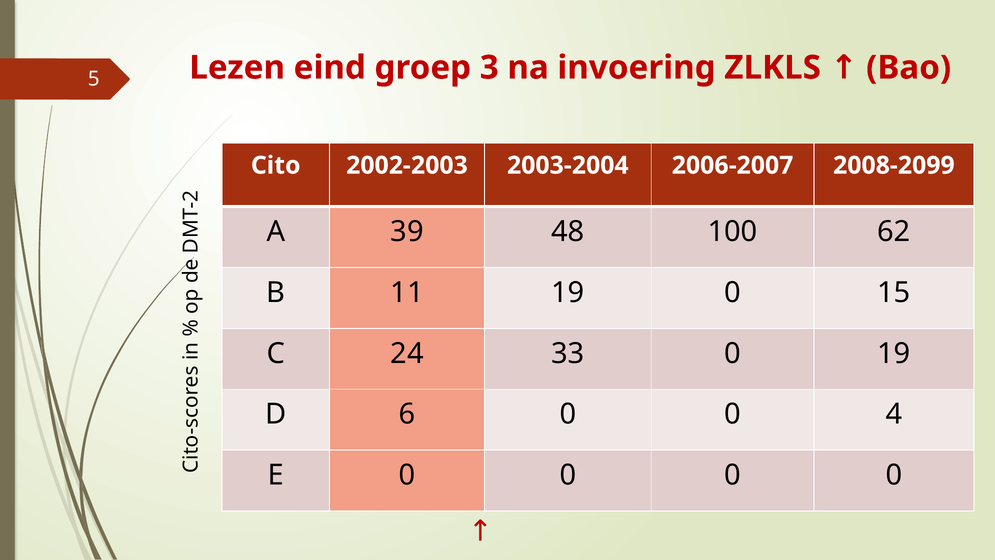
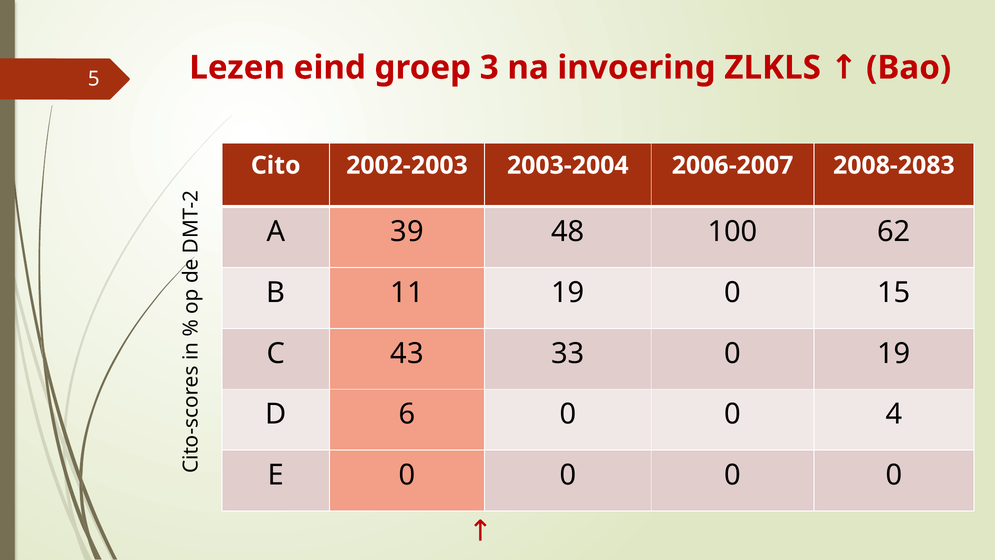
2008-2099: 2008-2099 -> 2008-2083
24: 24 -> 43
